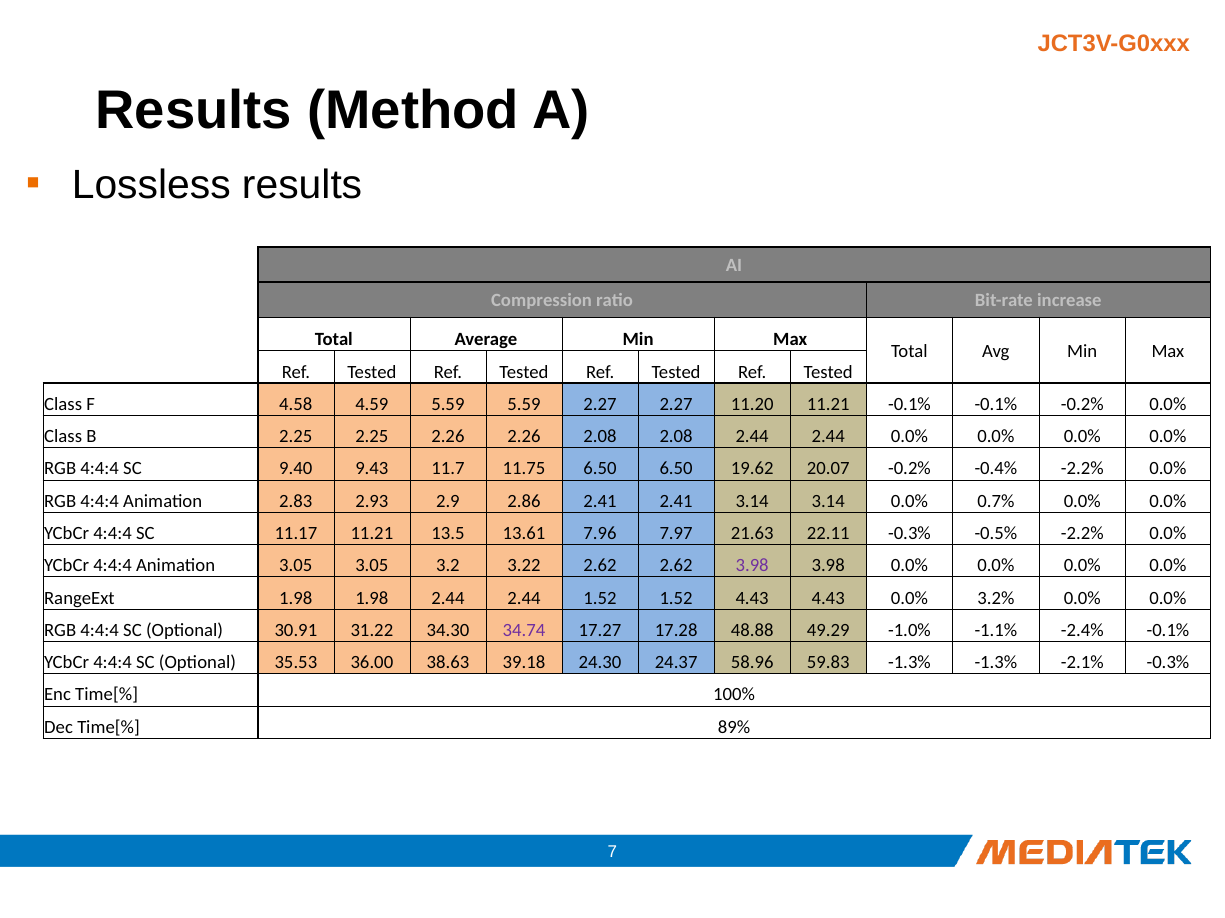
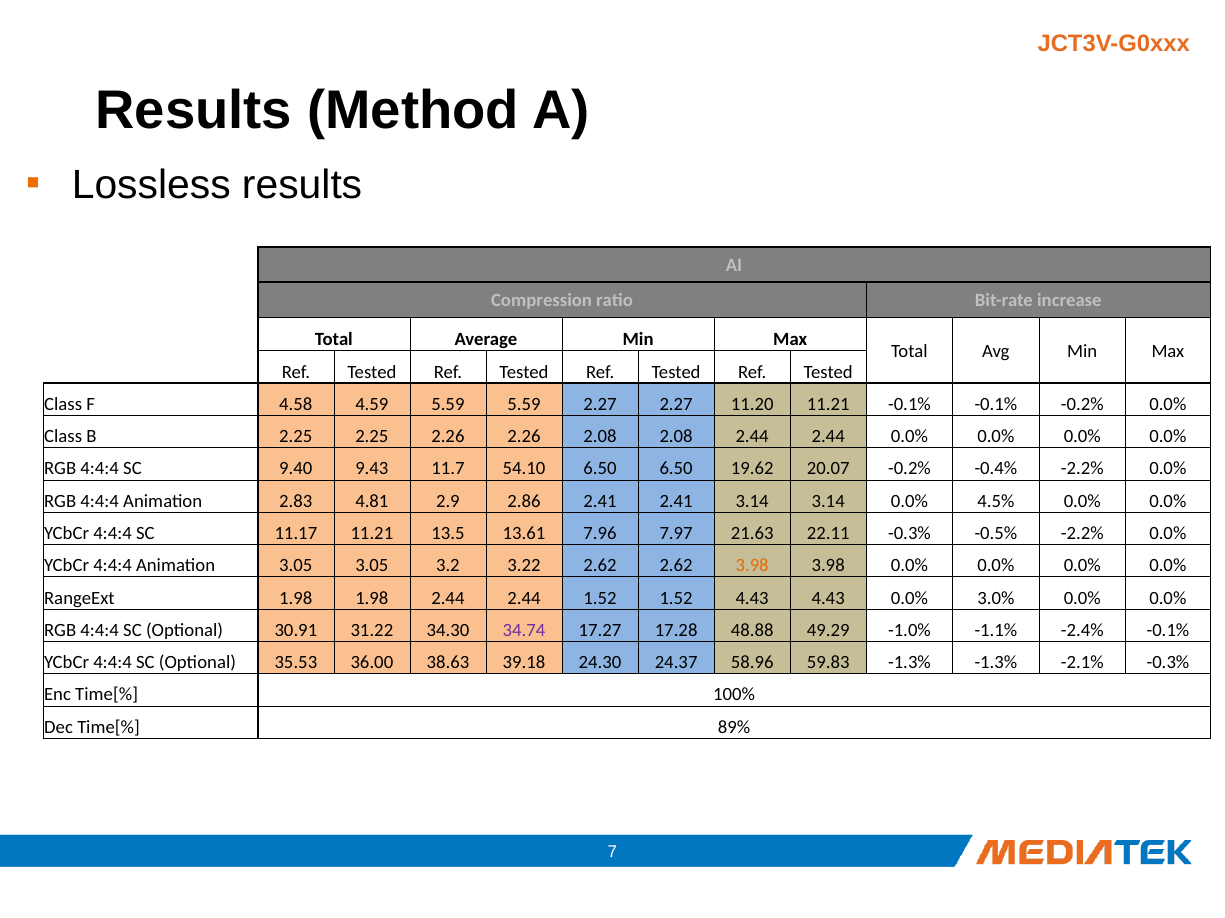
11.75: 11.75 -> 54.10
2.93: 2.93 -> 4.81
0.7%: 0.7% -> 4.5%
3.98 at (752, 566) colour: purple -> orange
3.2%: 3.2% -> 3.0%
